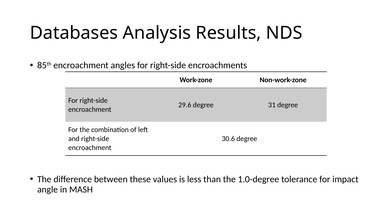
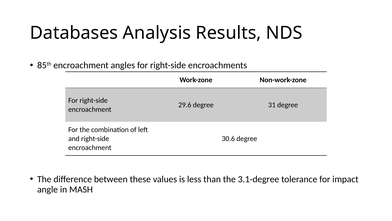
1.0-degree: 1.0-degree -> 3.1-degree
